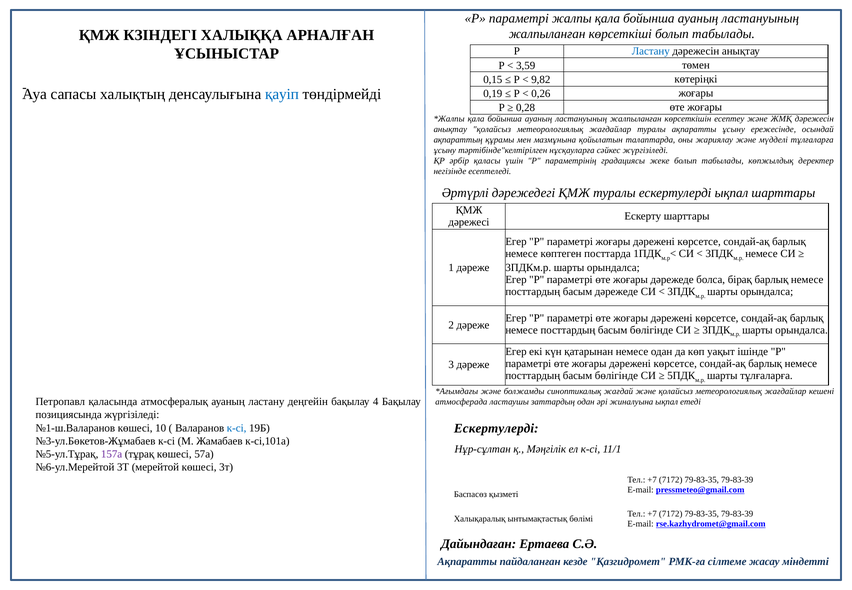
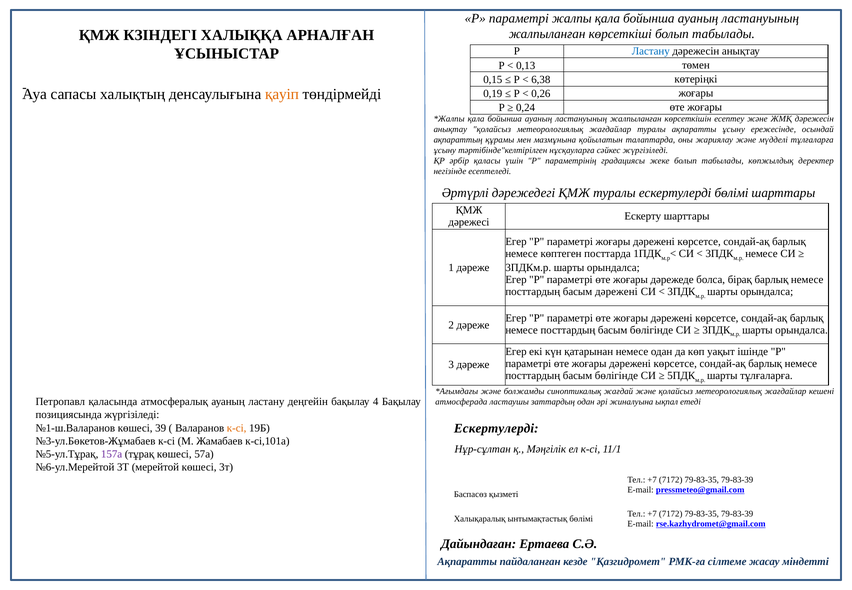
3,59: 3,59 -> 0,13
9,82: 9,82 -> 6,38
қауіп colour: blue -> orange
0,28: 0,28 -> 0,24
ескертулерді ықпал: ықпал -> бөлімі
басым дәрежеде: дәрежеде -> дәрежені
10: 10 -> 39
к-сі at (237, 428) colour: blue -> orange
